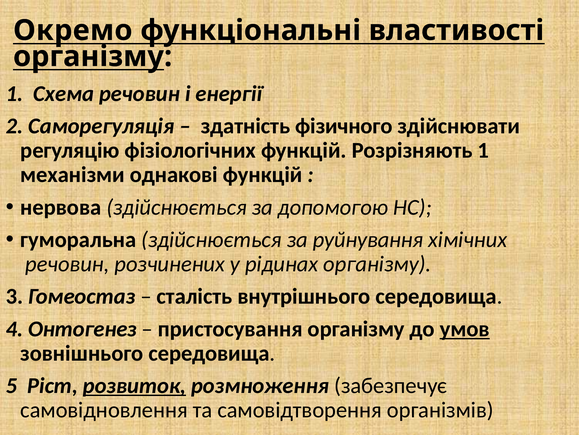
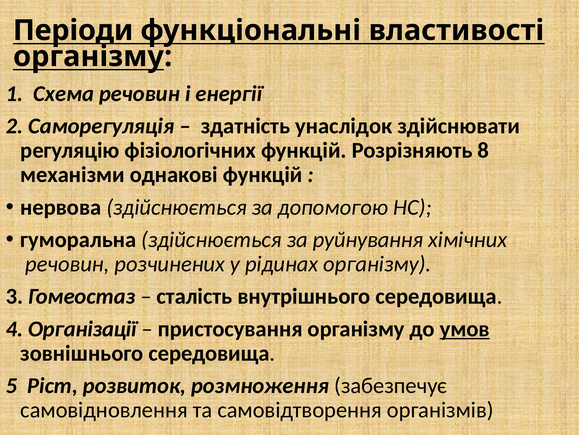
Окремо: Окремо -> Періоди
фізичного: фізичного -> унаслідок
Розрізняють 1: 1 -> 8
Онтогенез: Онтогенез -> Організації
розвиток underline: present -> none
